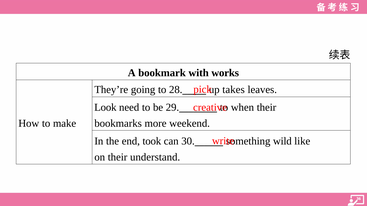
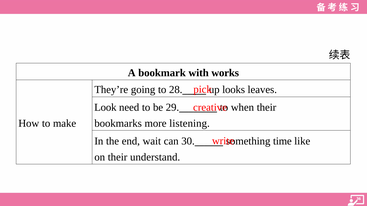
takes: takes -> looks
weekend: weekend -> listening
took: took -> wait
wild: wild -> time
